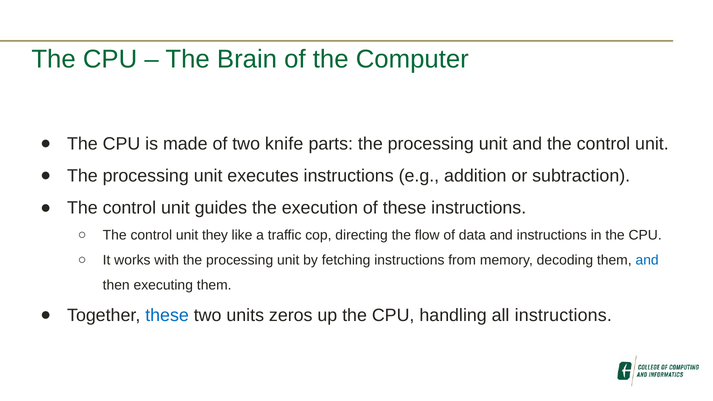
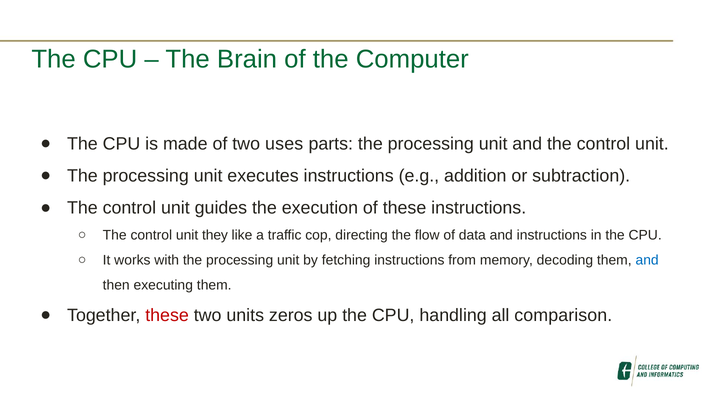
knife: knife -> uses
these at (167, 315) colour: blue -> red
all instructions: instructions -> comparison
